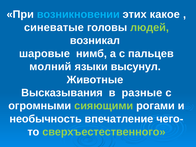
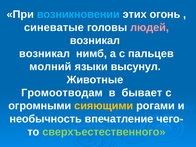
какое: какое -> огонь
людей colour: light green -> pink
шаровые at (45, 54): шаровые -> возникал
Высказывания: Высказывания -> Громоотводам
разные: разные -> бывает
сияющими colour: light green -> yellow
